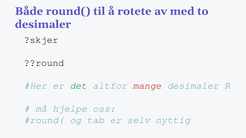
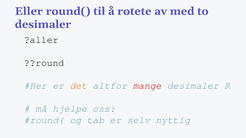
Både: Både -> Eller
?skjer: ?skjer -> ?aller
det colour: green -> orange
